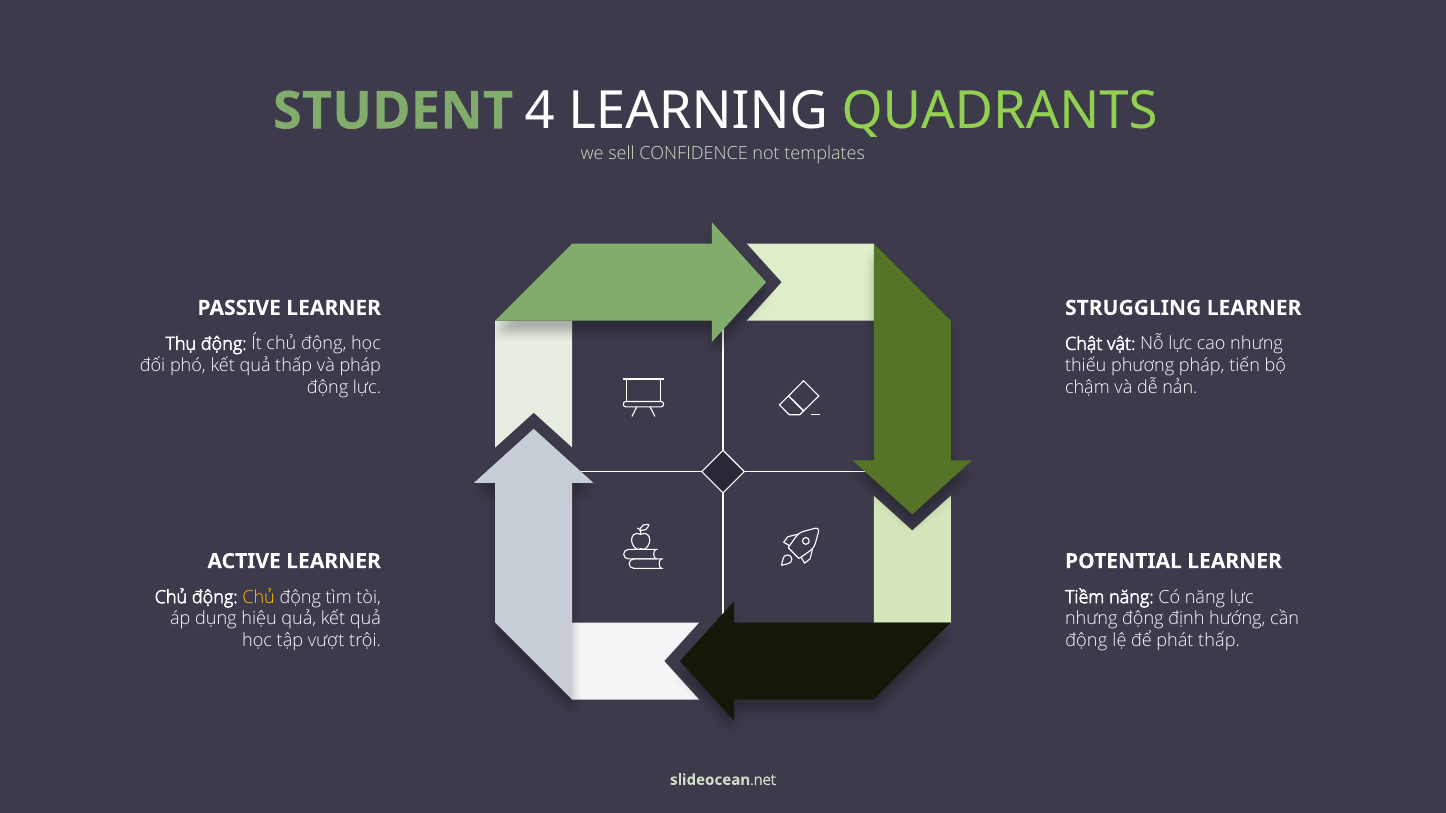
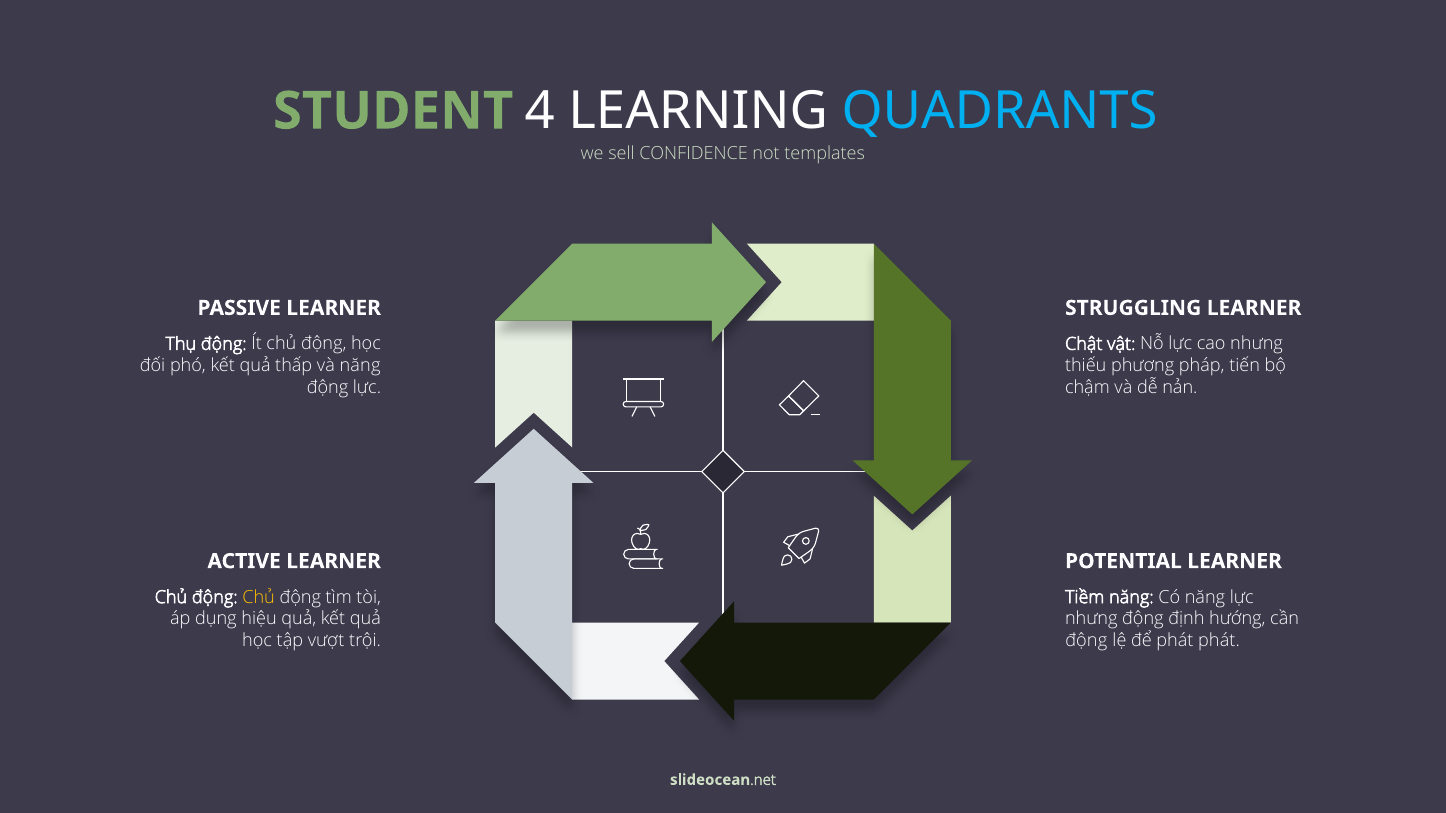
QUADRANTS colour: light green -> light blue
và pháp: pháp -> năng
phát thấp: thấp -> phát
